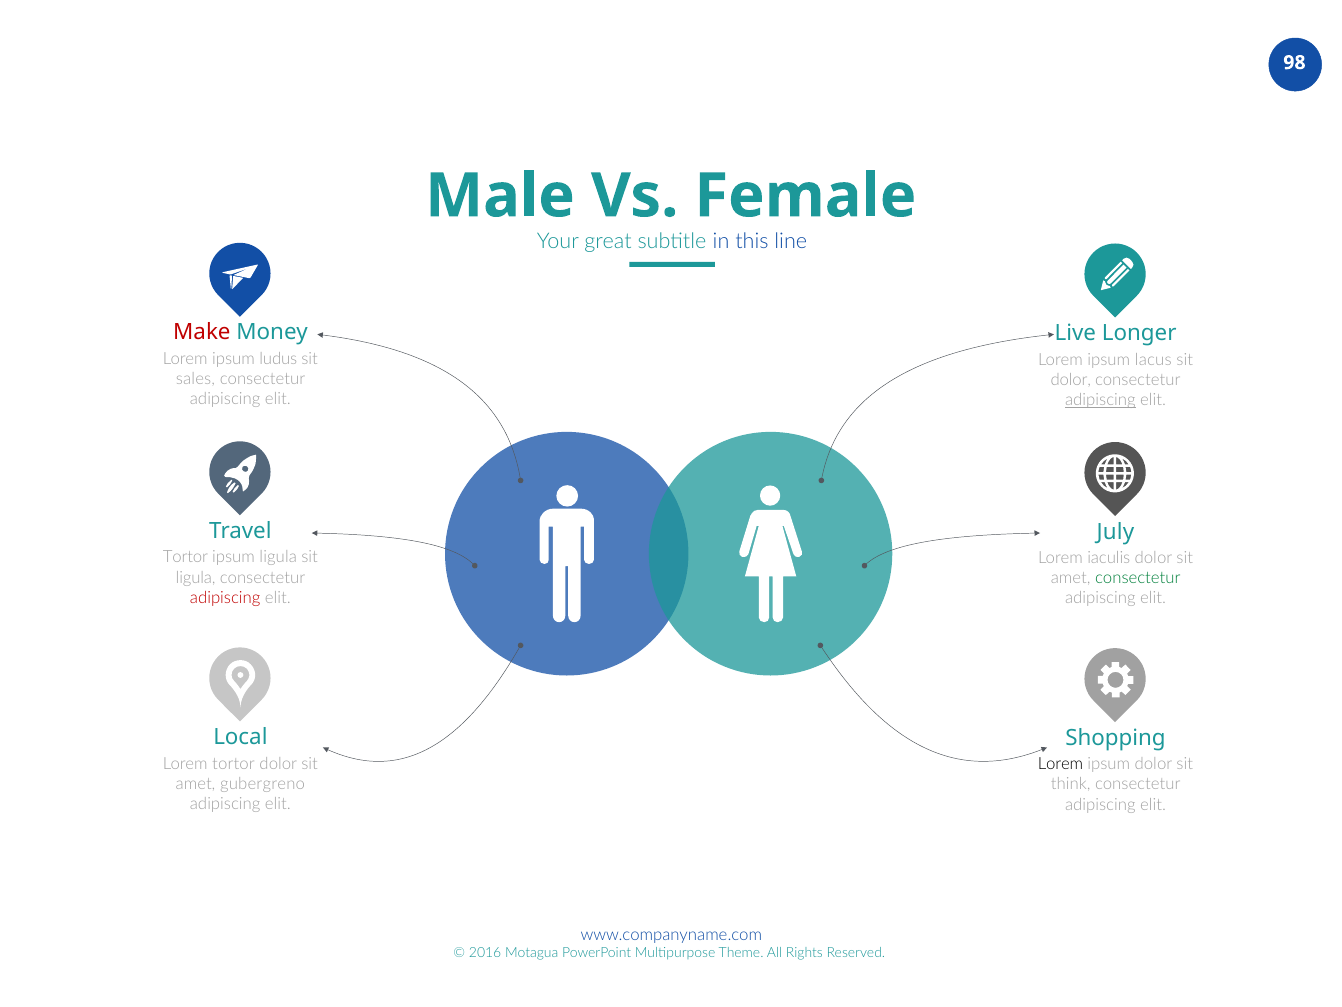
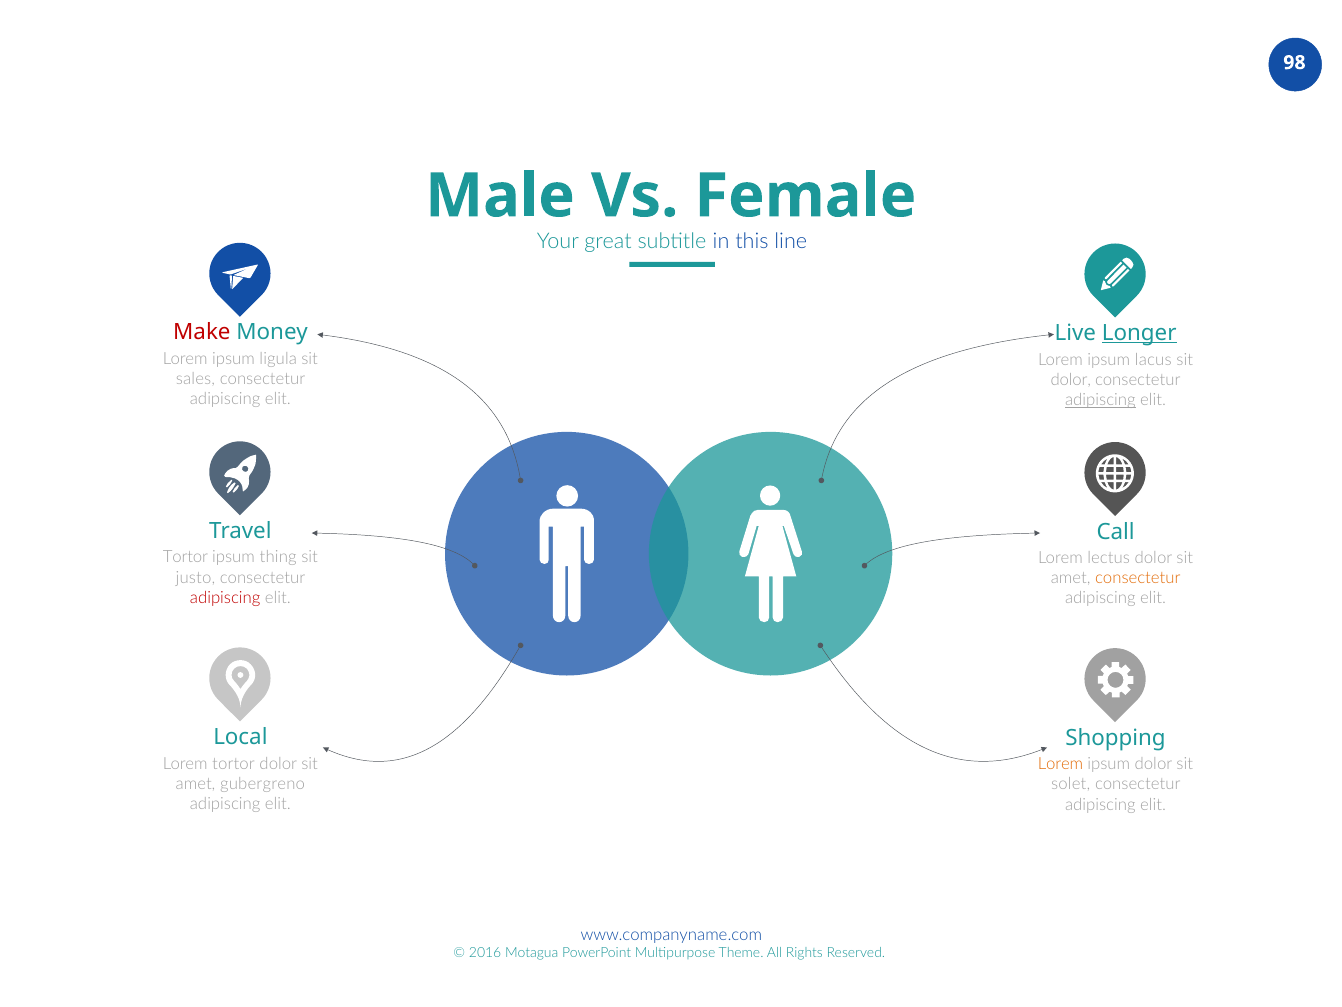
Longer underline: none -> present
ludus: ludus -> ligula
July: July -> Call
ipsum ligula: ligula -> thing
iaculis: iaculis -> lectus
ligula at (196, 577): ligula -> justo
consectetur at (1138, 578) colour: green -> orange
Lorem at (1061, 764) colour: black -> orange
think: think -> solet
